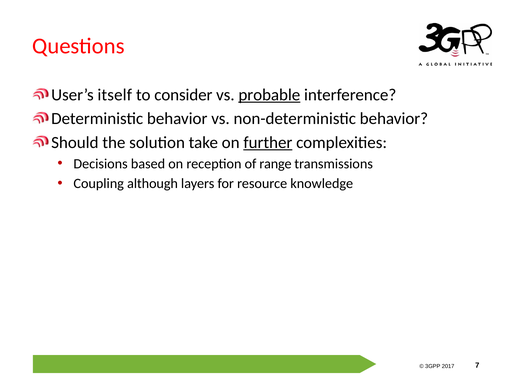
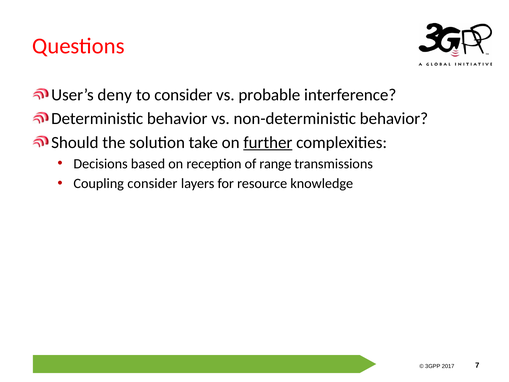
itself: itself -> deny
probable underline: present -> none
Coupling although: although -> consider
